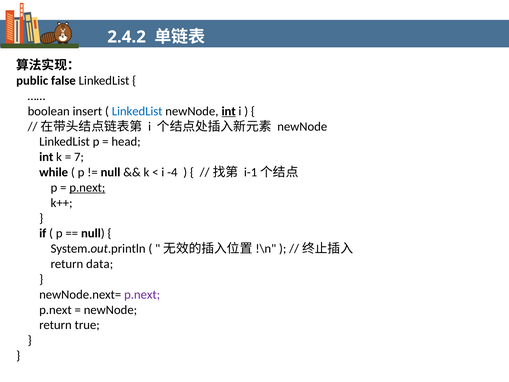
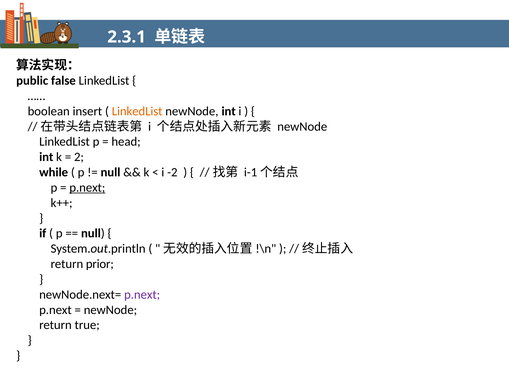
2.4.2: 2.4.2 -> 2.3.1
LinkedList at (137, 111) colour: blue -> orange
int at (229, 111) underline: present -> none
7: 7 -> 2
-4: -4 -> -2
data: data -> prior
